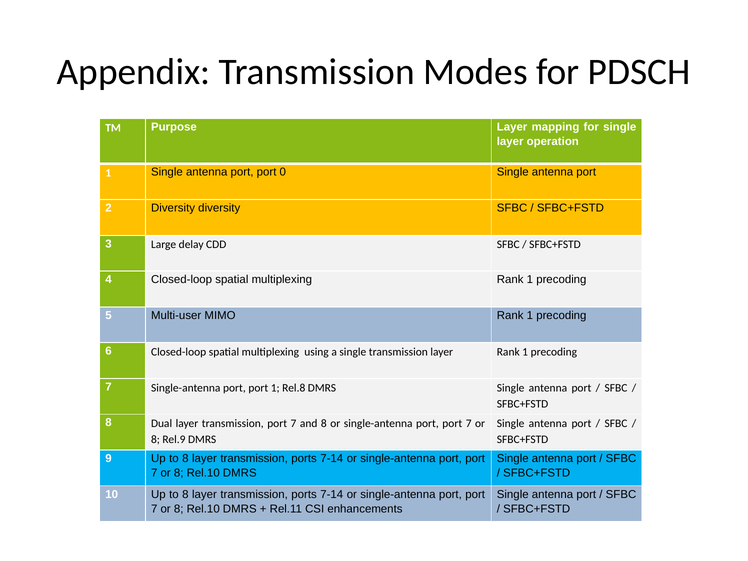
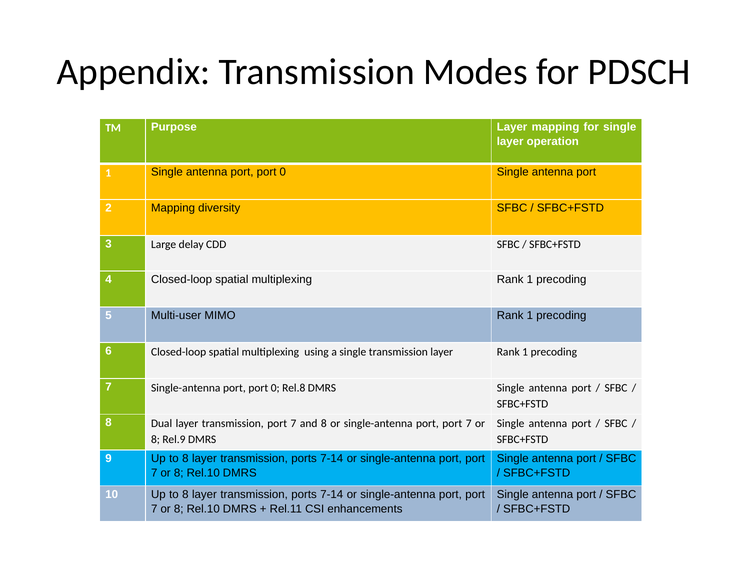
2 Diversity: Diversity -> Mapping
Single-antenna port port 1: 1 -> 0
